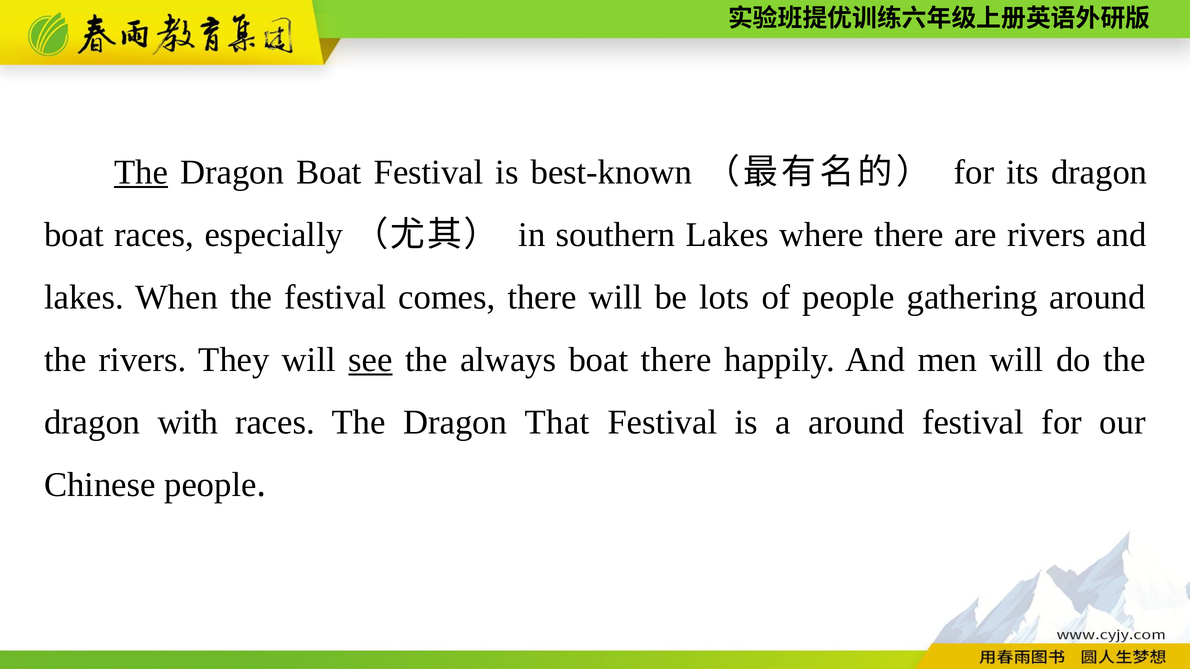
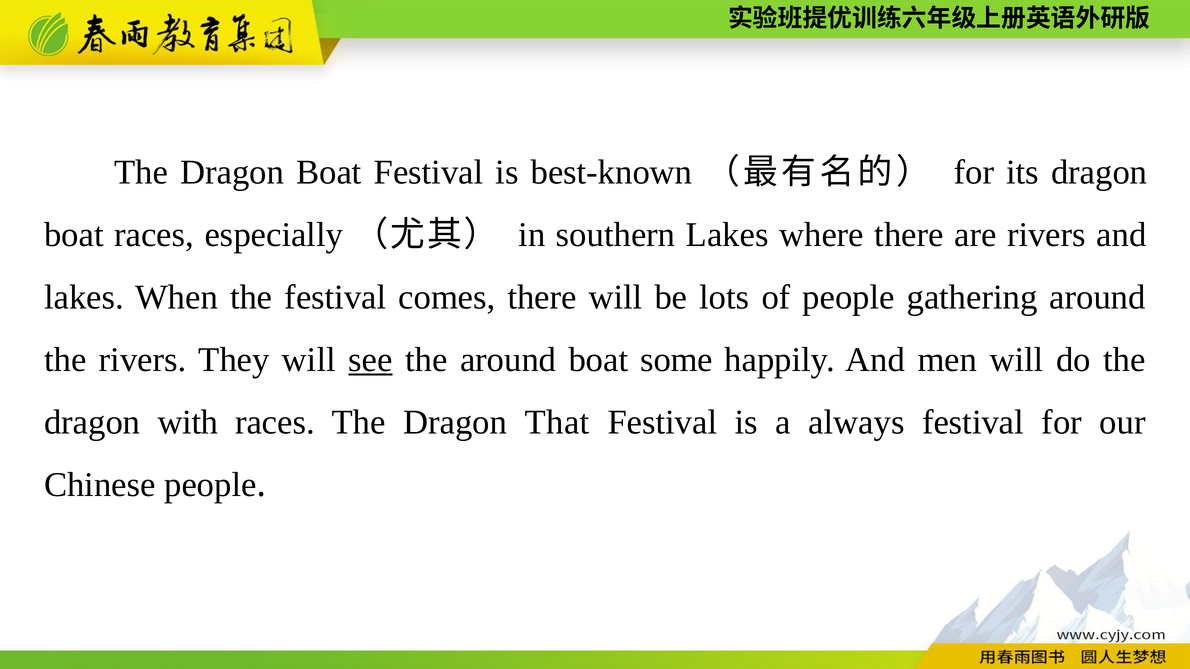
The at (141, 172) underline: present -> none
the always: always -> around
boat there: there -> some
a around: around -> always
